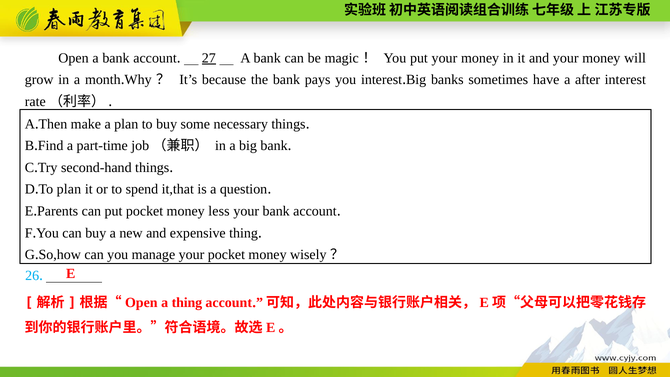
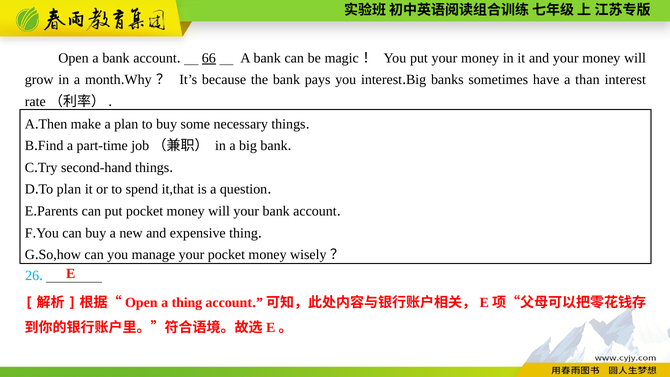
27: 27 -> 66
after: after -> than
pocket money less: less -> will
